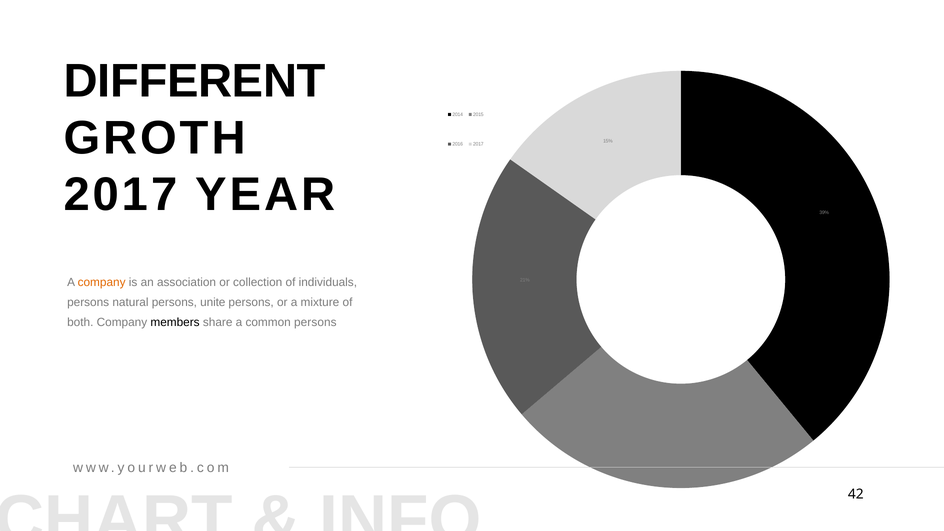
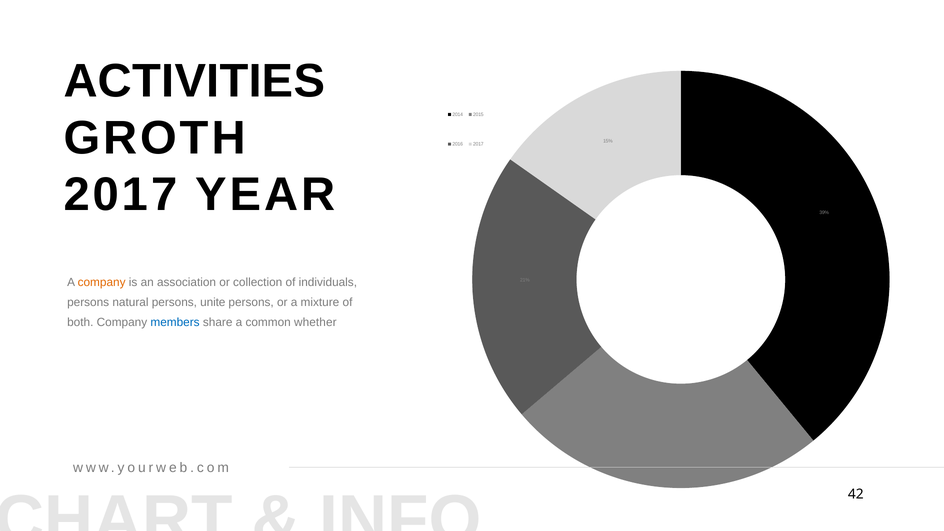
DIFFERENT: DIFFERENT -> ACTIVITIES
members colour: black -> blue
common persons: persons -> whether
